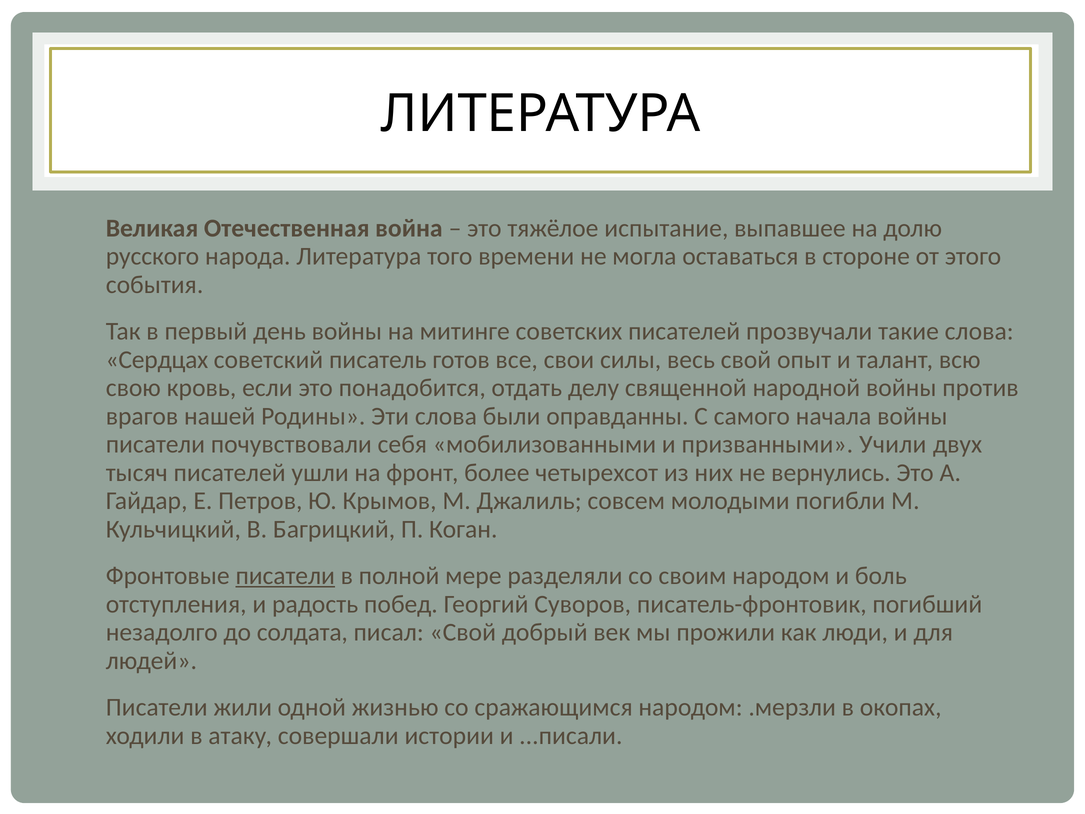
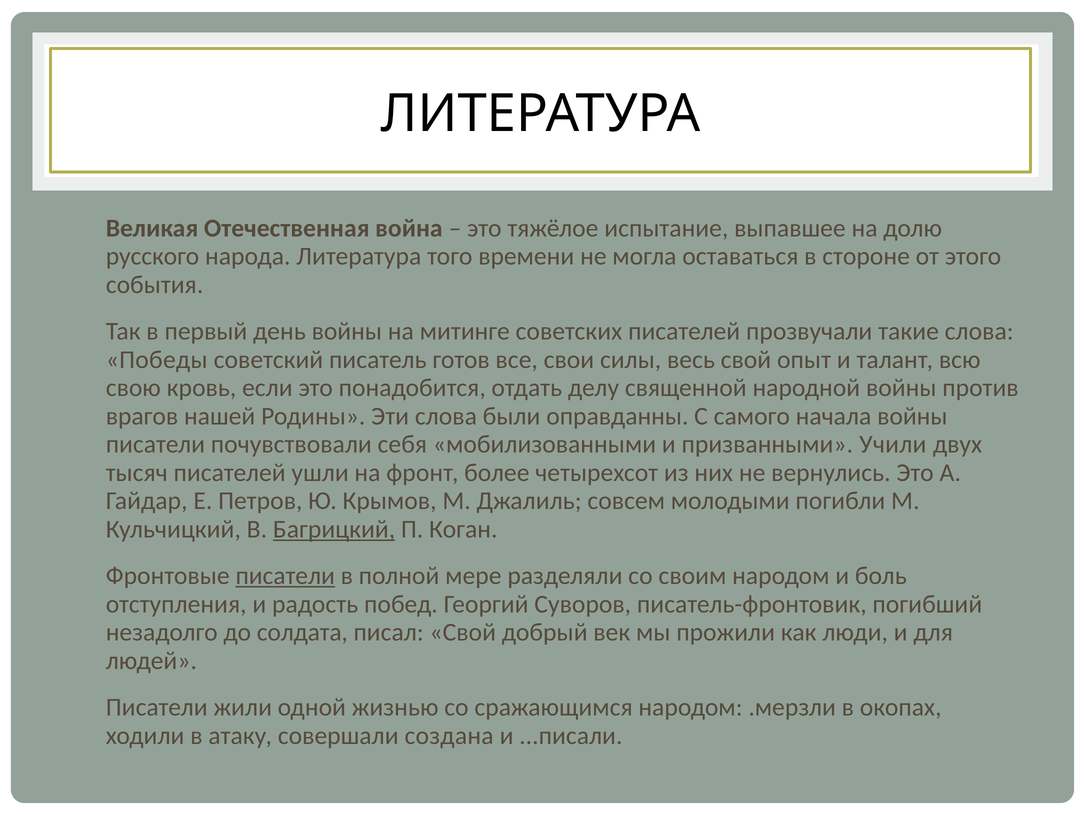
Сердцах: Сердцах -> Победы
Багрицкий underline: none -> present
истории: истории -> создана
